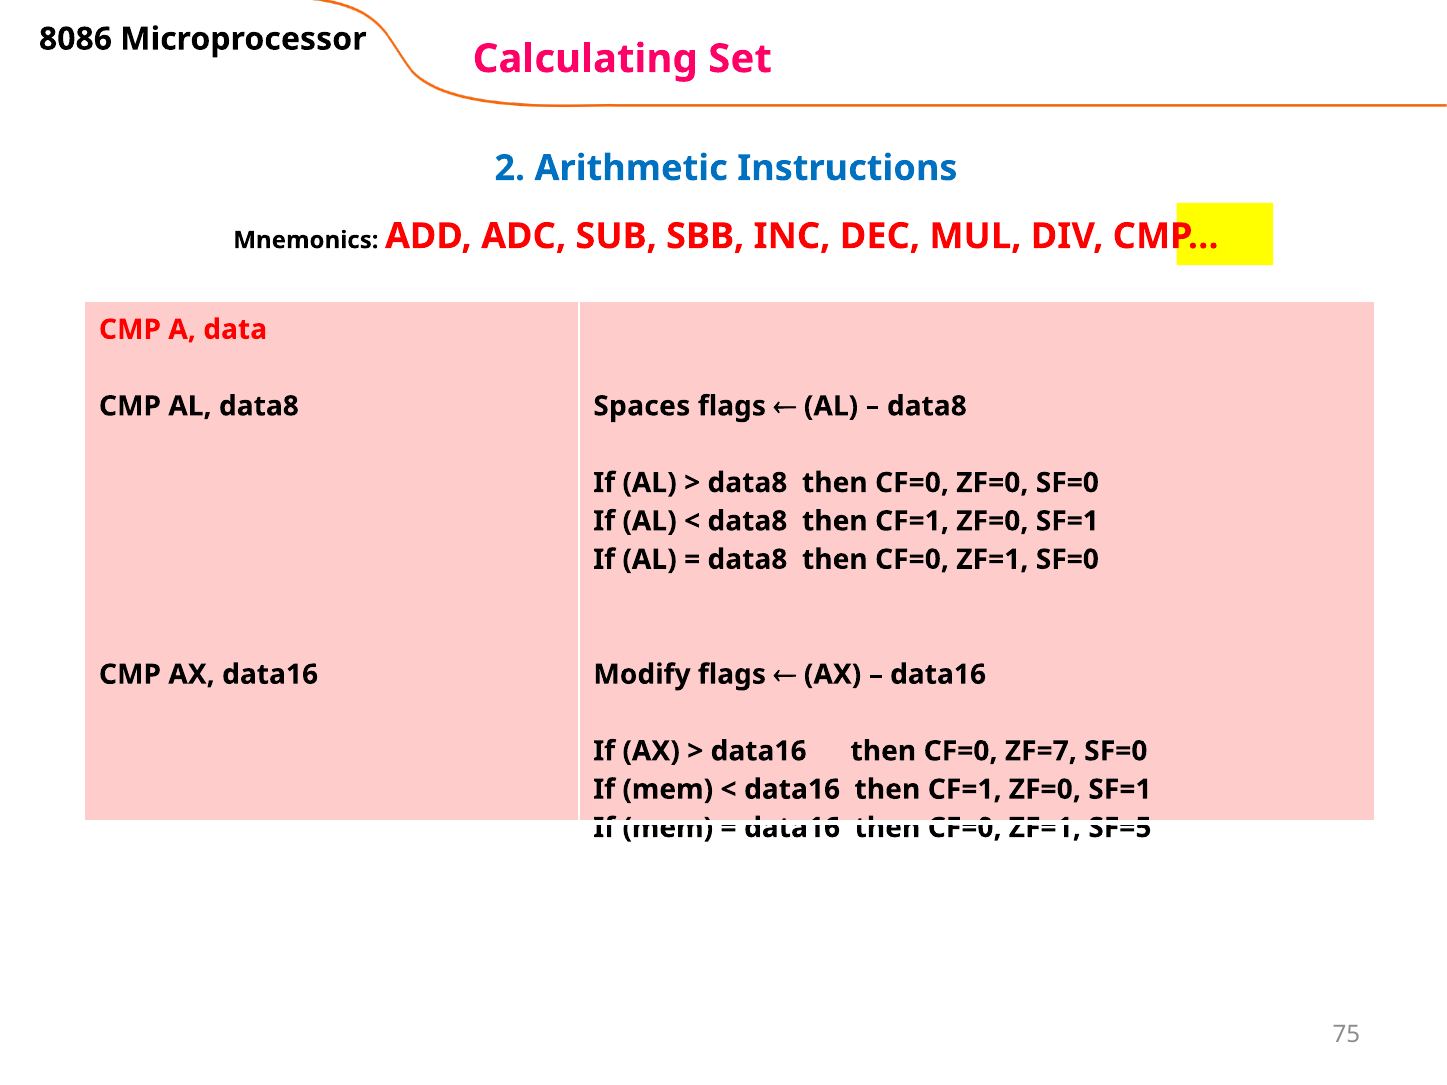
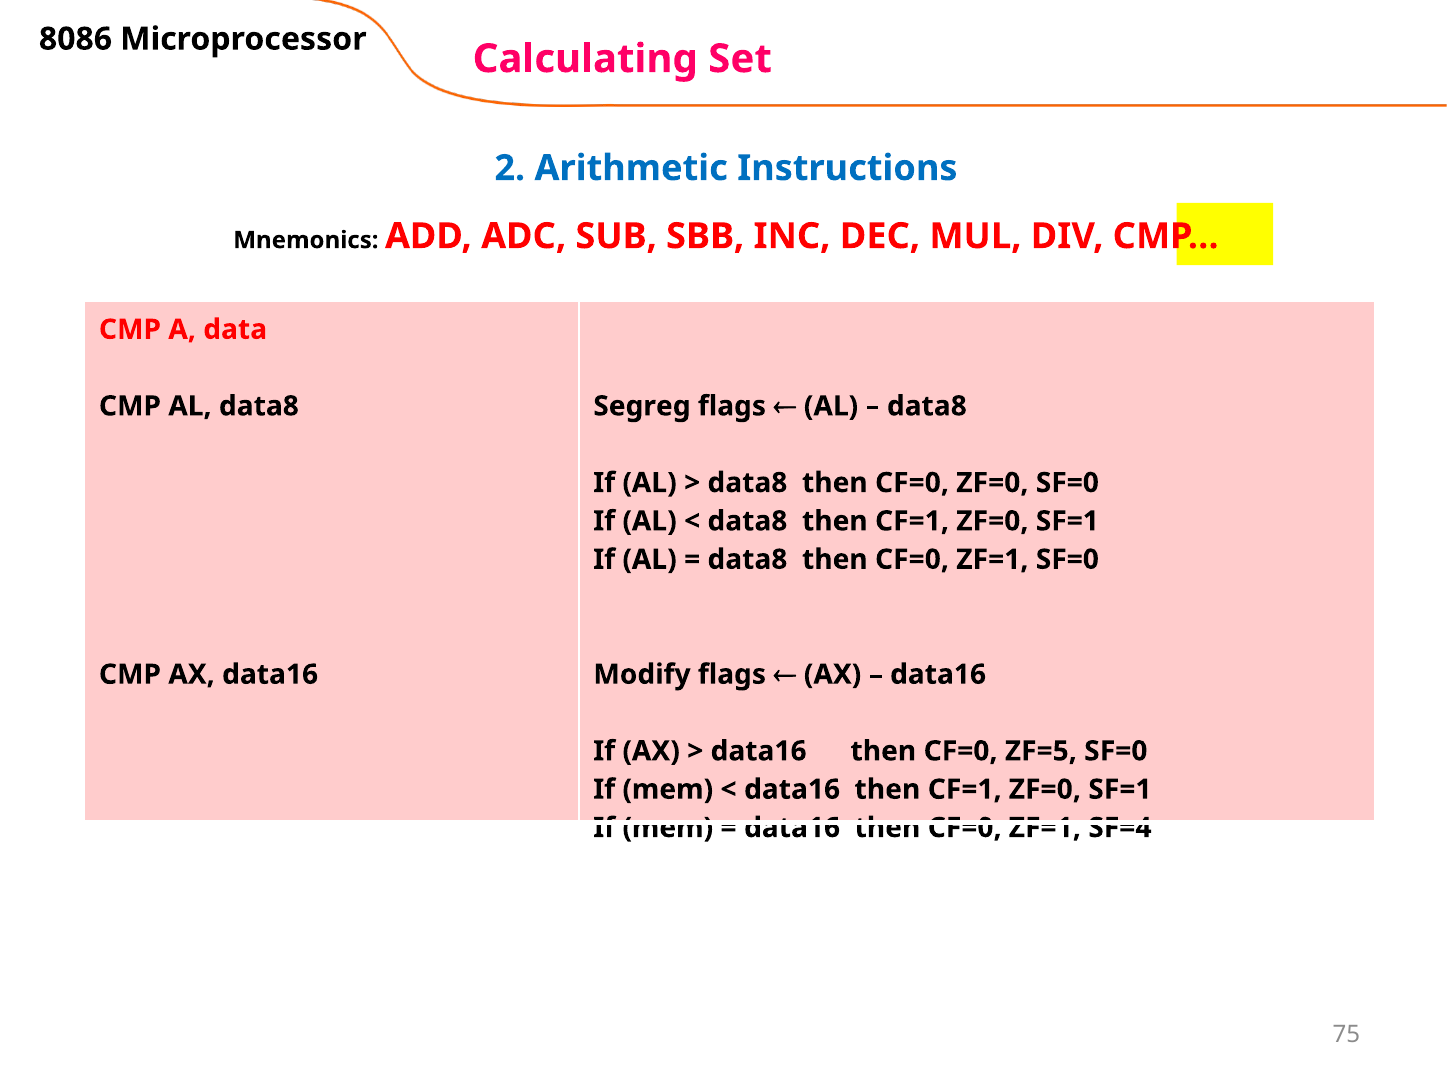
Spaces: Spaces -> Segreg
ZF=7: ZF=7 -> ZF=5
SF=5: SF=5 -> SF=4
